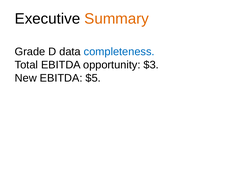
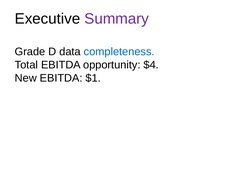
Summary colour: orange -> purple
$3: $3 -> $4
$5: $5 -> $1
